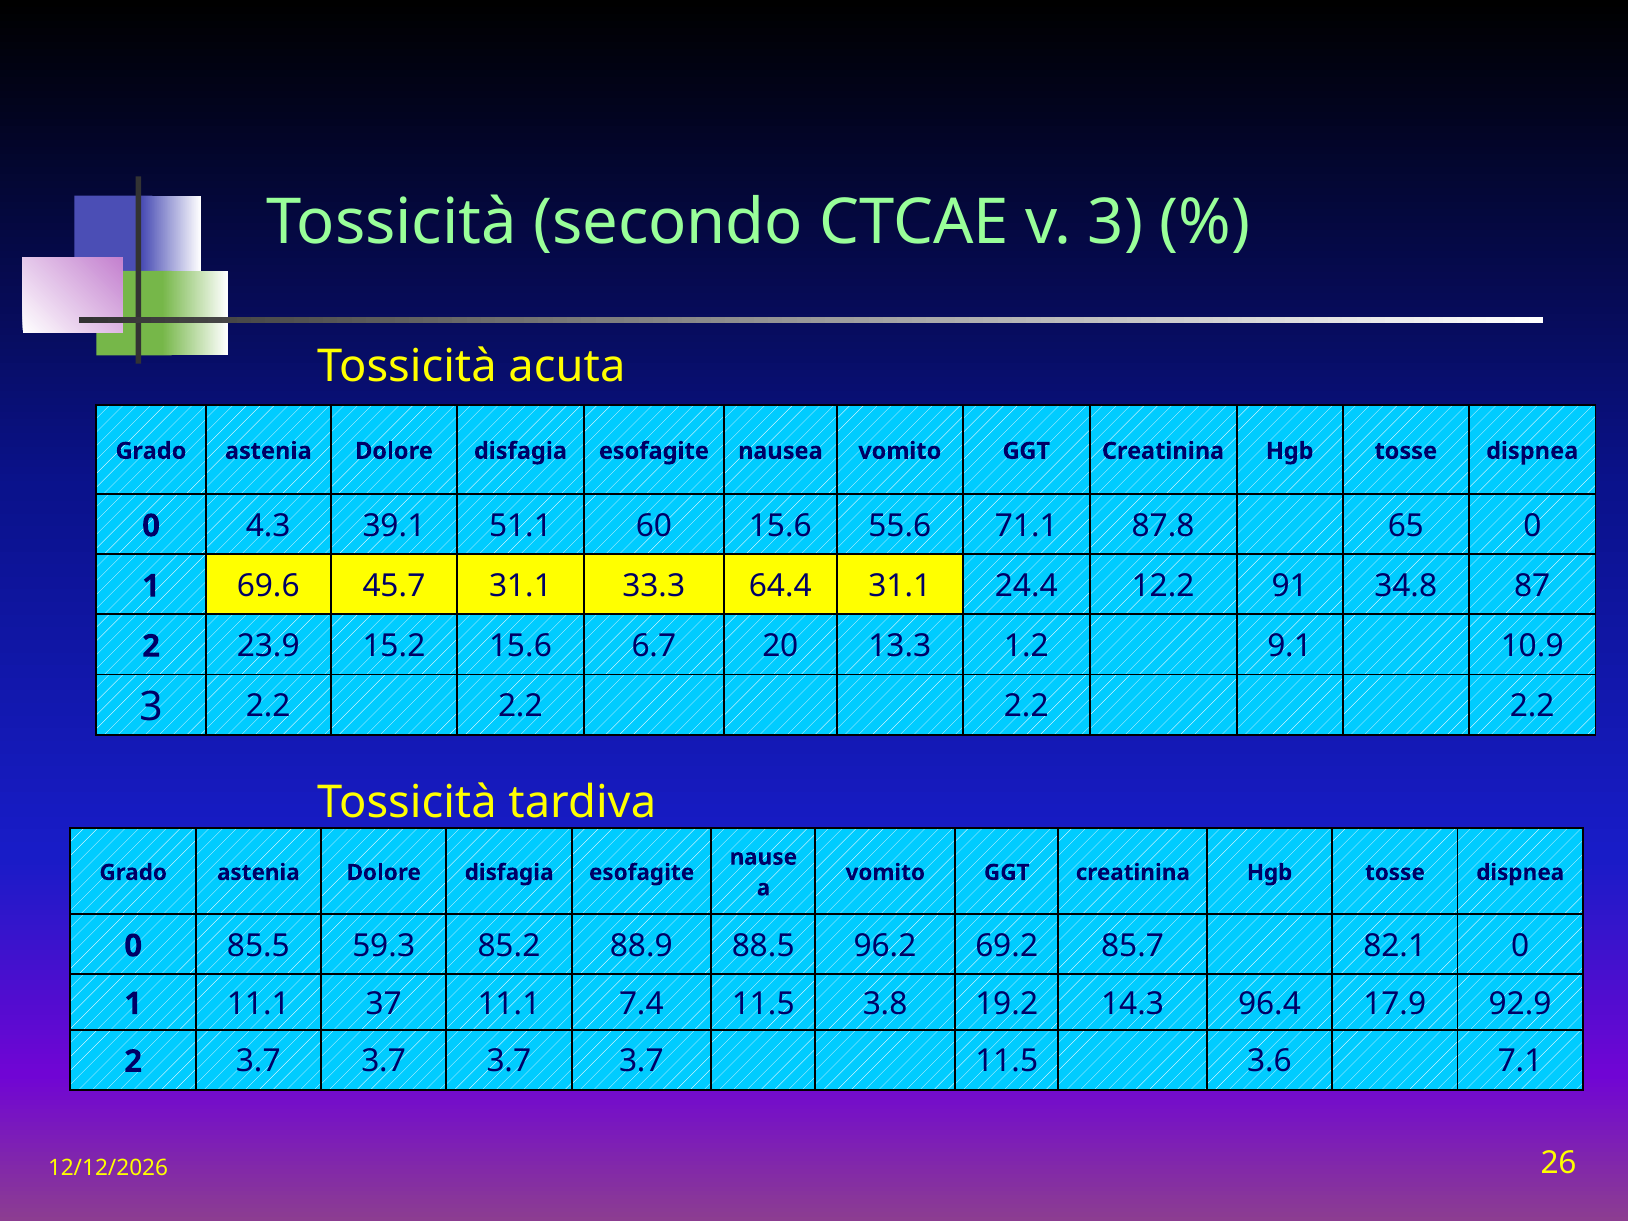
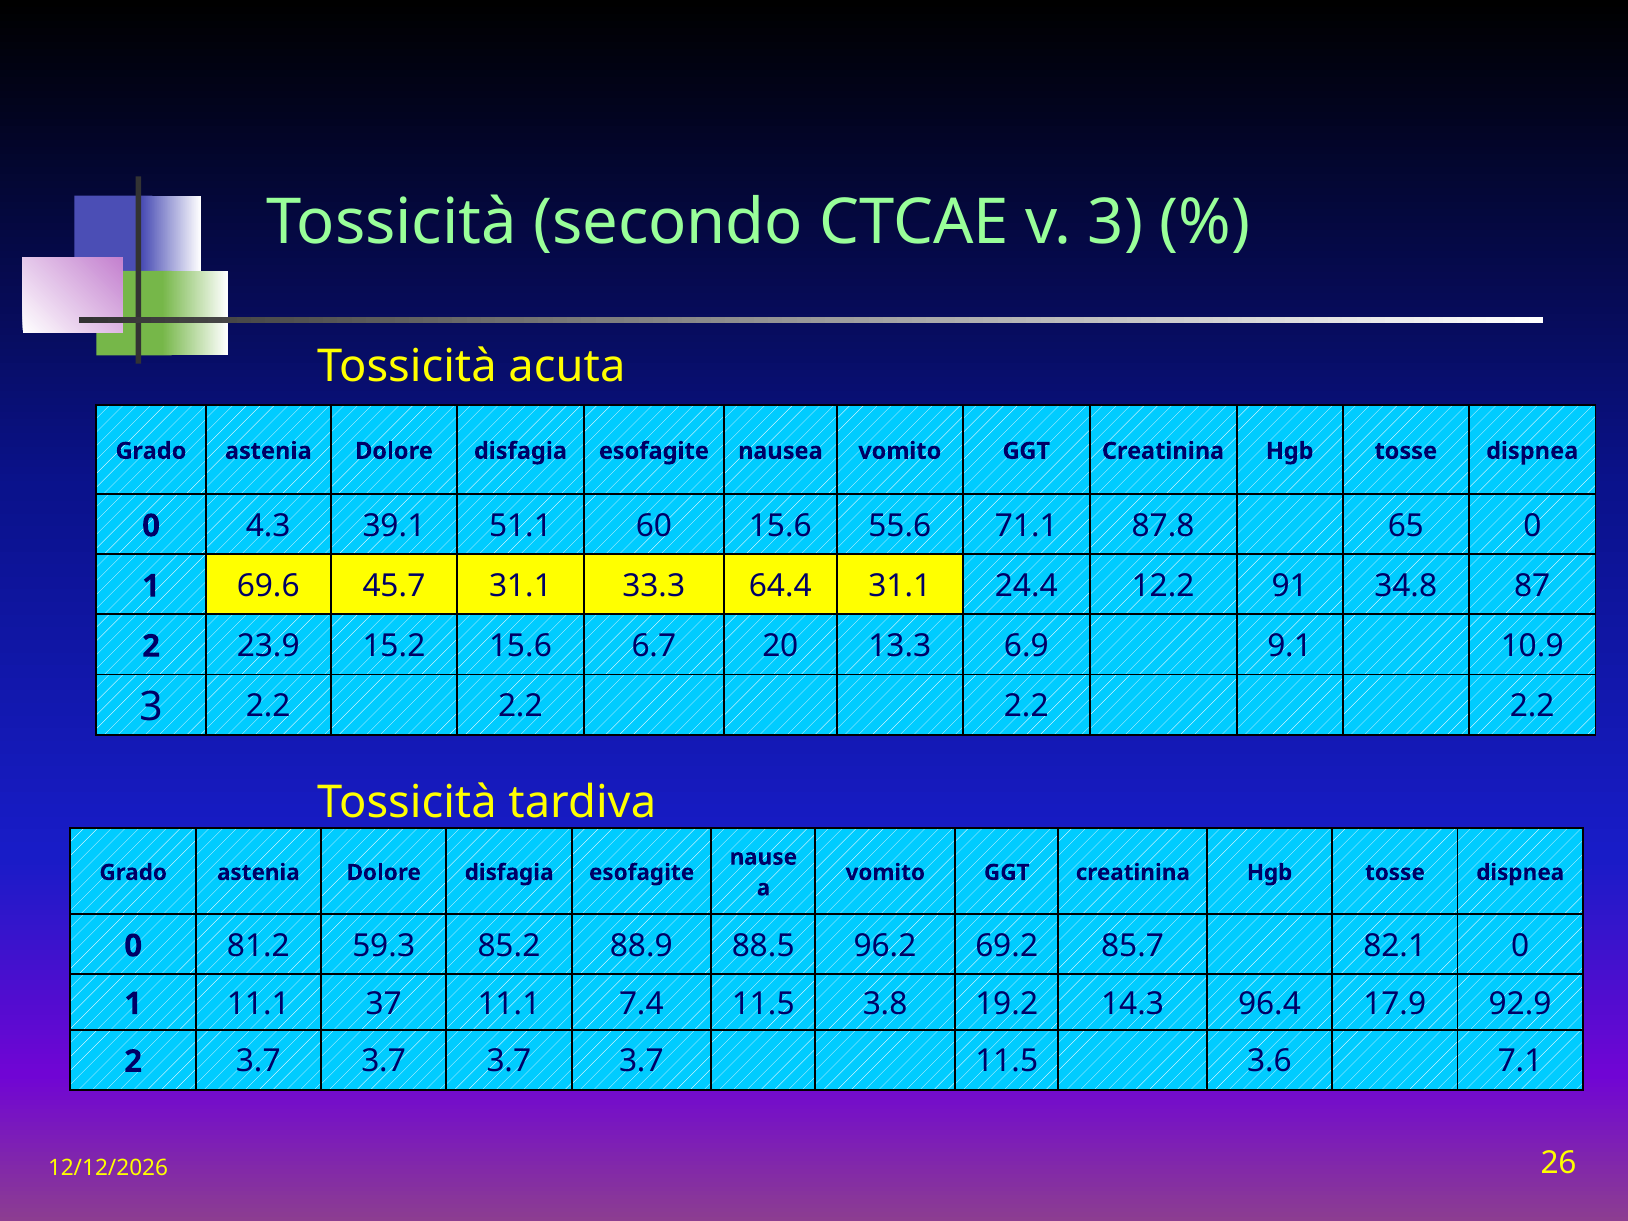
1.2: 1.2 -> 6.9
85.5: 85.5 -> 81.2
